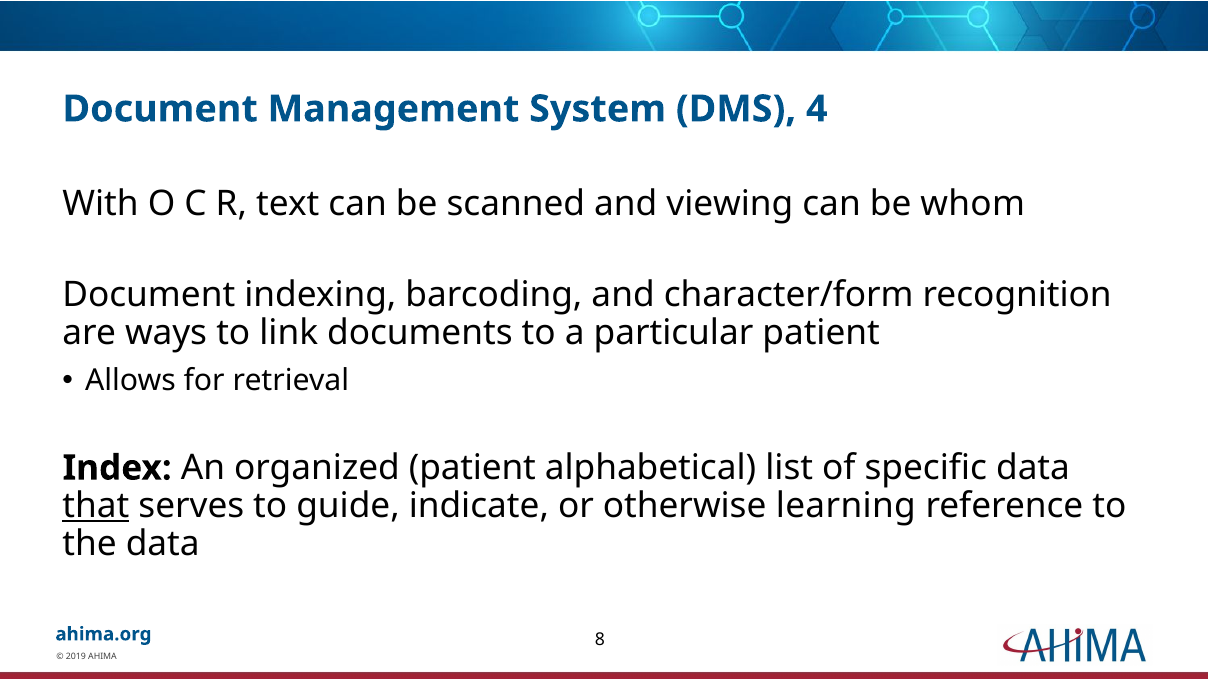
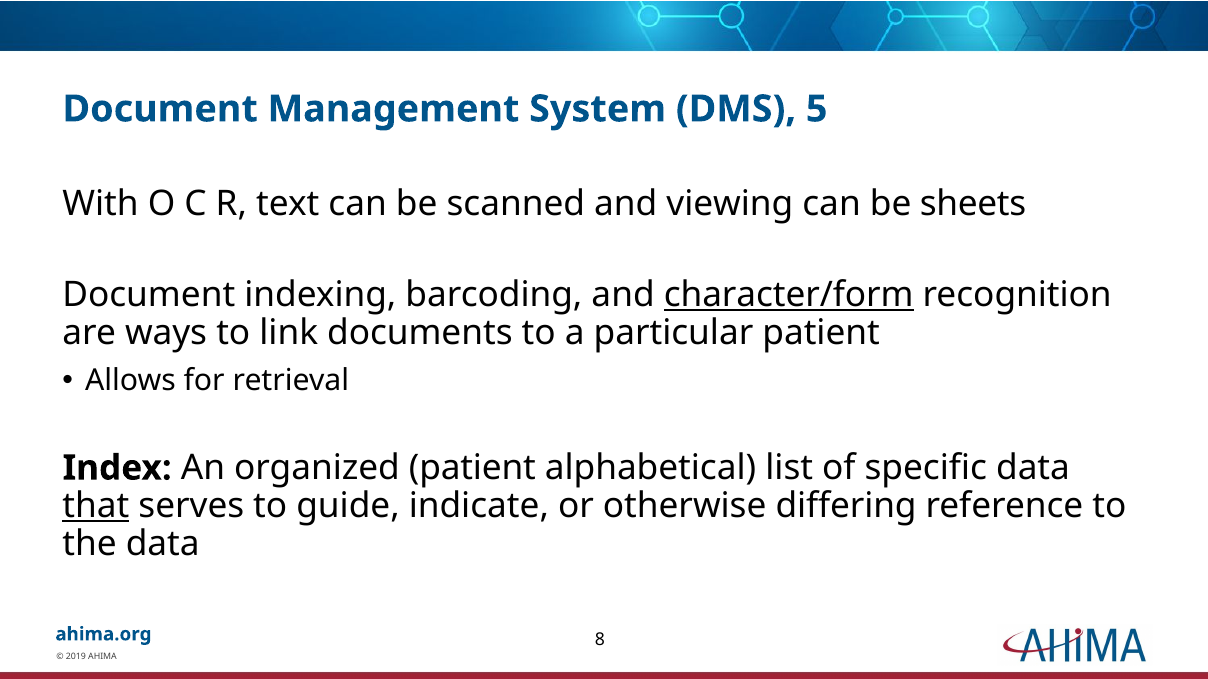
4: 4 -> 5
whom: whom -> sheets
character/form underline: none -> present
learning: learning -> differing
